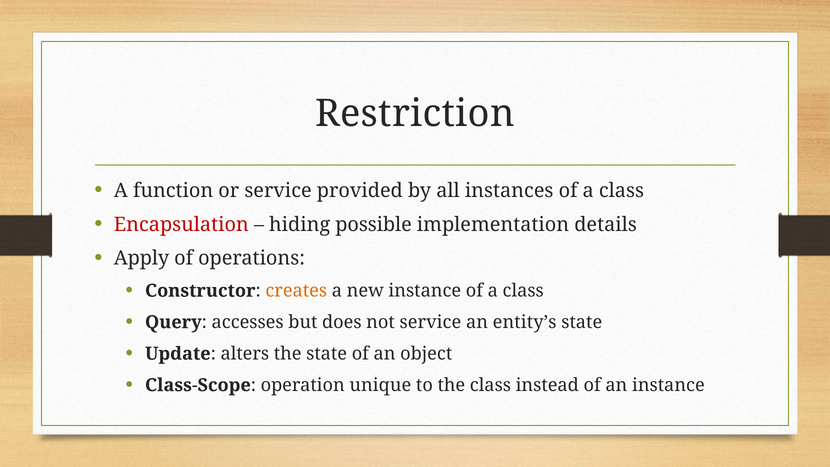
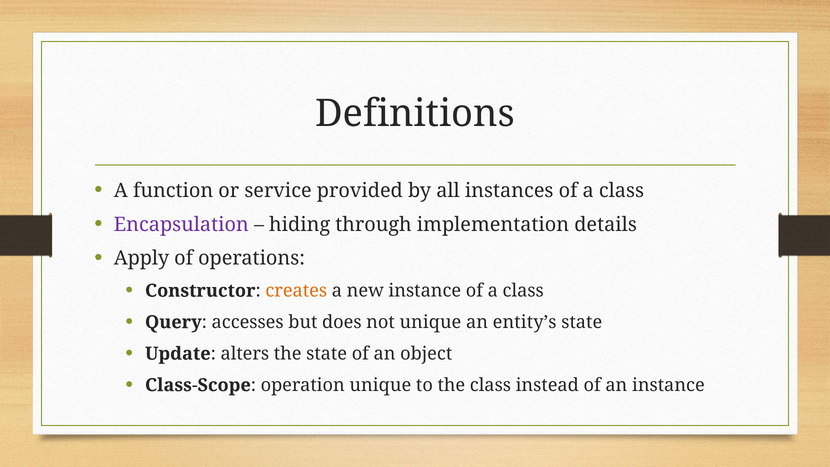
Restriction: Restriction -> Definitions
Encapsulation colour: red -> purple
possible: possible -> through
not service: service -> unique
